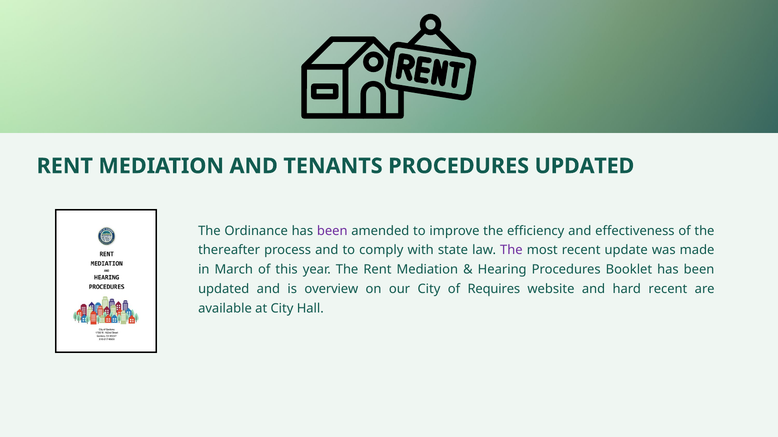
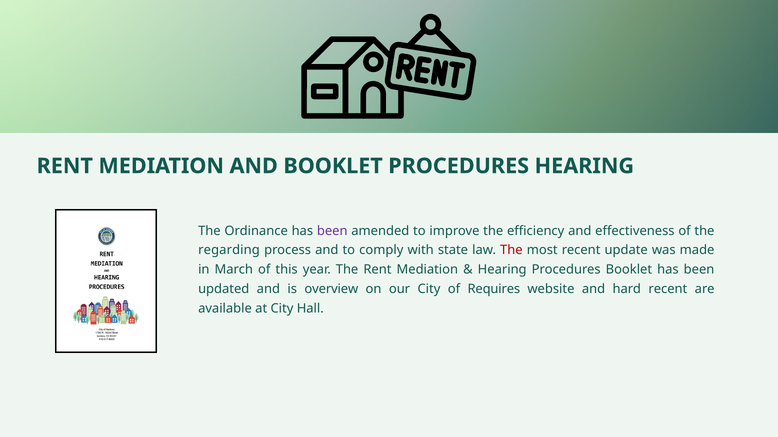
AND TENANTS: TENANTS -> BOOKLET
PROCEDURES UPDATED: UPDATED -> HEARING
thereafter: thereafter -> regarding
The at (511, 251) colour: purple -> red
